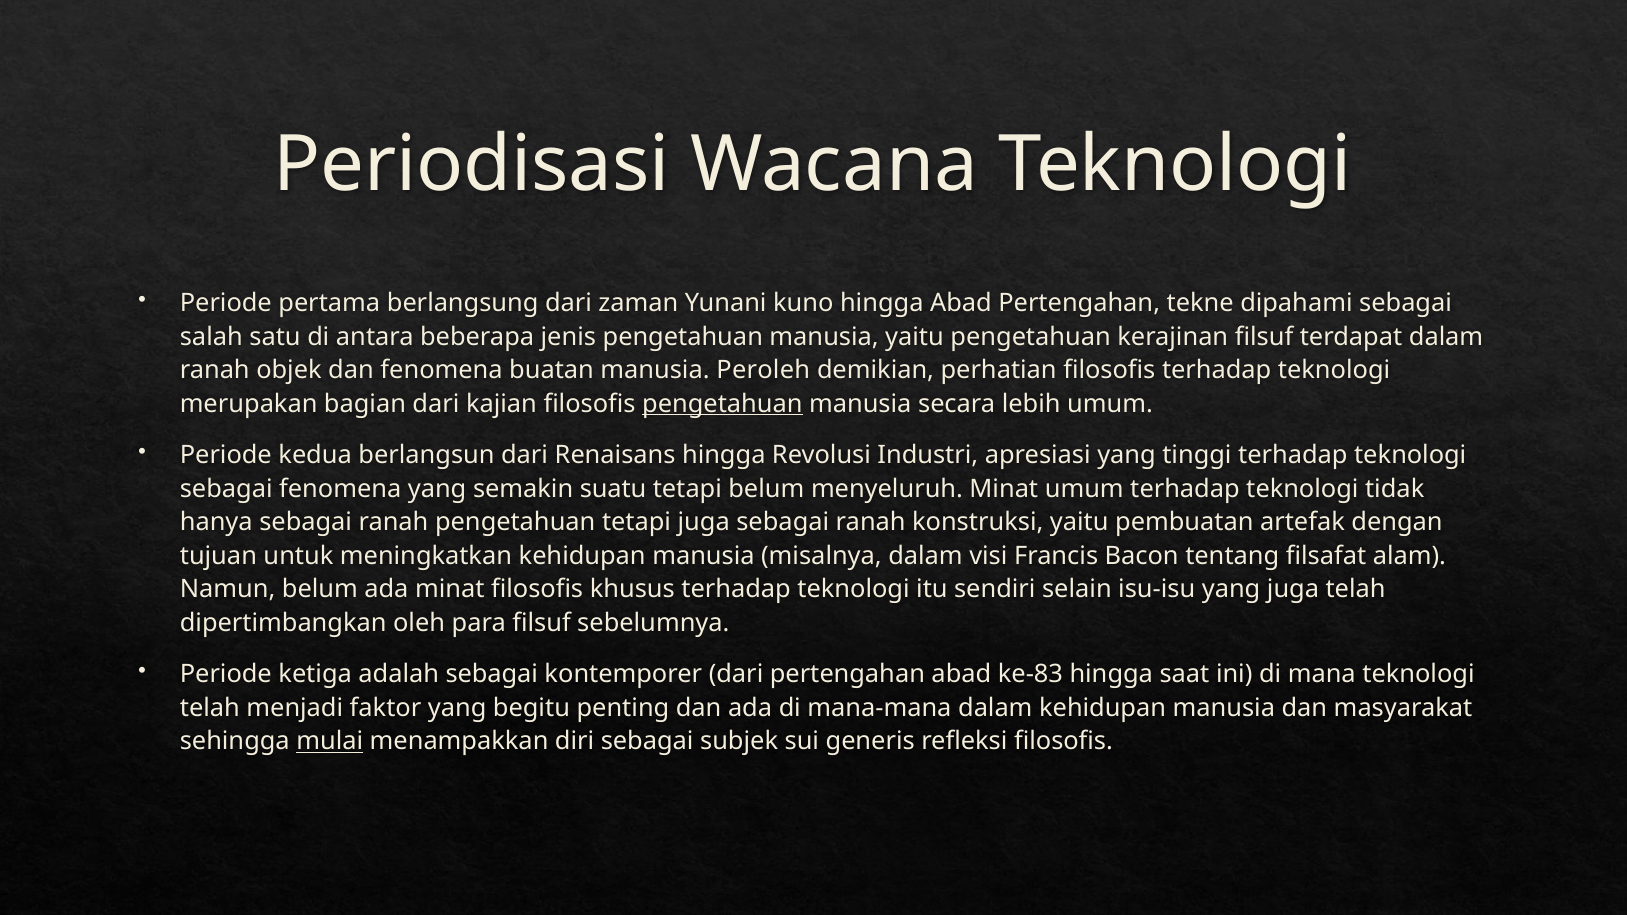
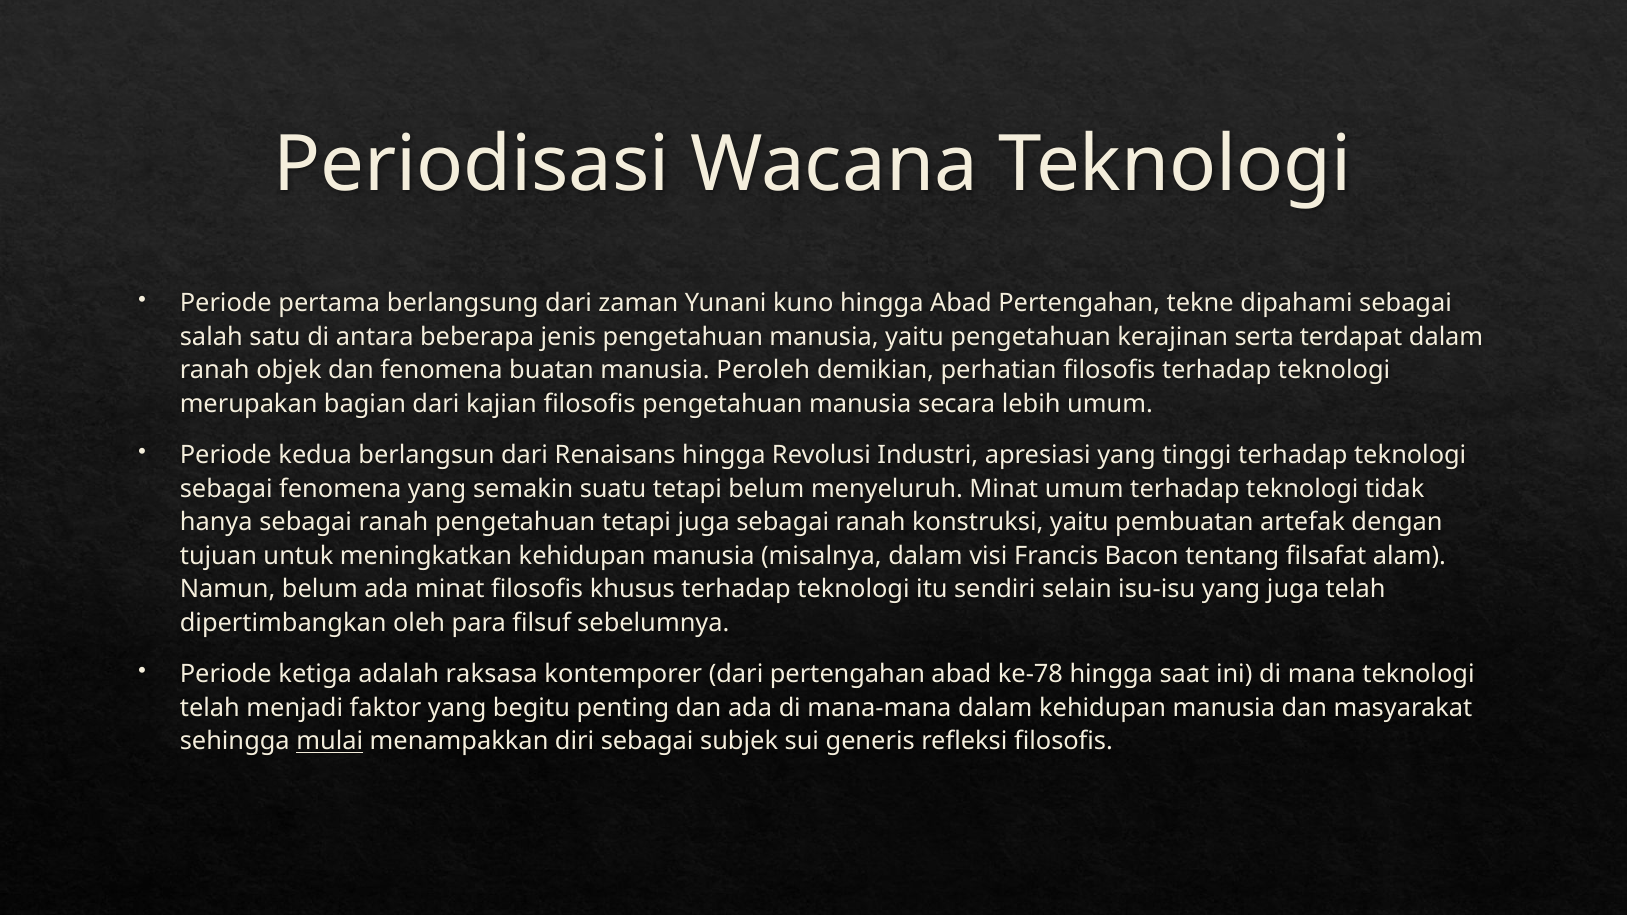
kerajinan filsuf: filsuf -> serta
pengetahuan at (722, 404) underline: present -> none
adalah sebagai: sebagai -> raksasa
ke-83: ke-83 -> ke-78
